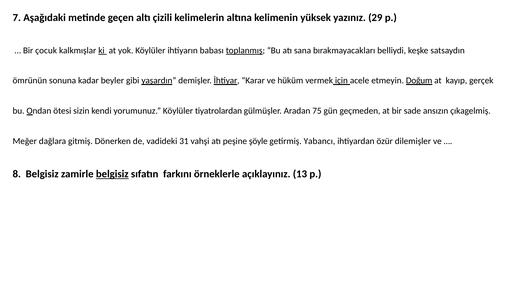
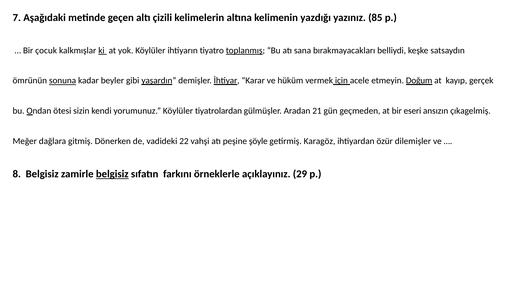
yüksek: yüksek -> yazdığı
29: 29 -> 85
babası: babası -> tiyatro
sonuna underline: none -> present
75: 75 -> 21
sade: sade -> eseri
31: 31 -> 22
Yabancı: Yabancı -> Karagöz
13: 13 -> 29
